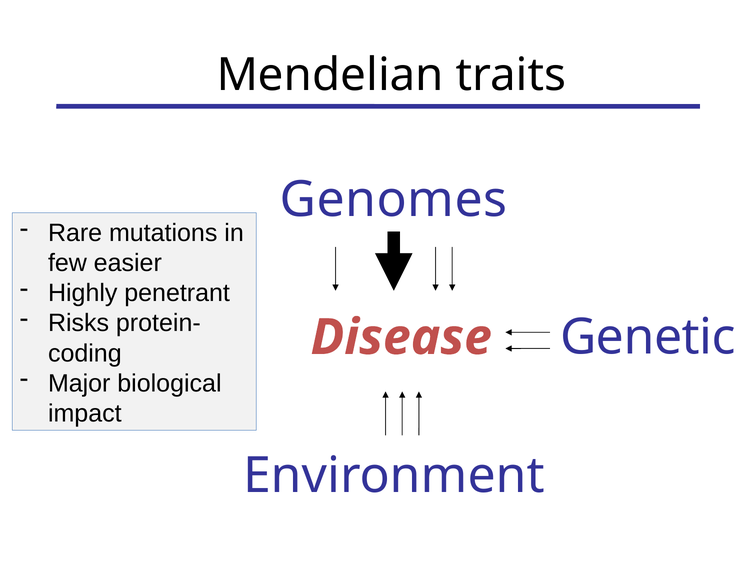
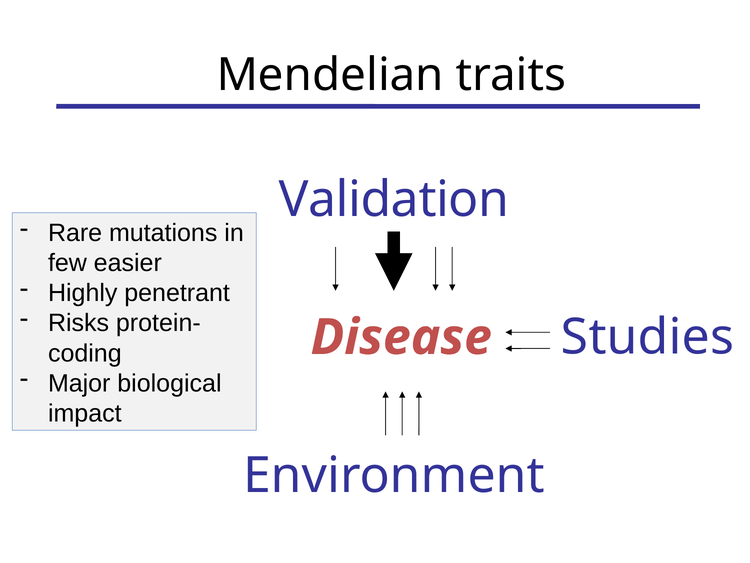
Genomes: Genomes -> Validation
Genetic: Genetic -> Studies
